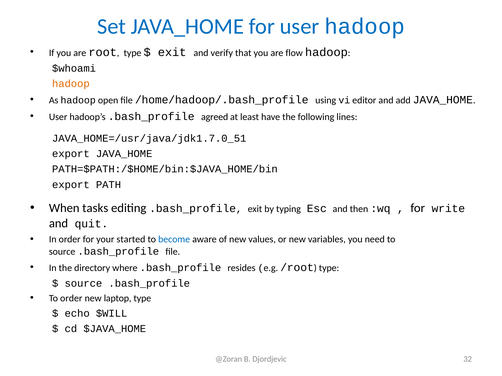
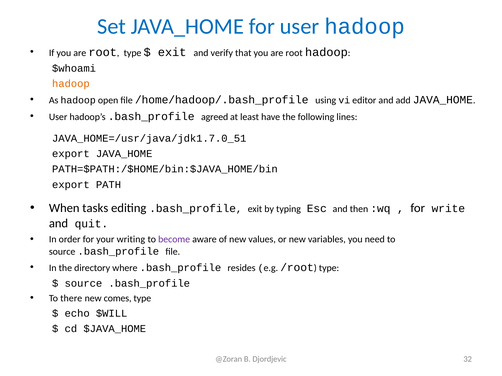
that you are flow: flow -> root
started: started -> writing
become colour: blue -> purple
To order: order -> there
laptop: laptop -> comes
